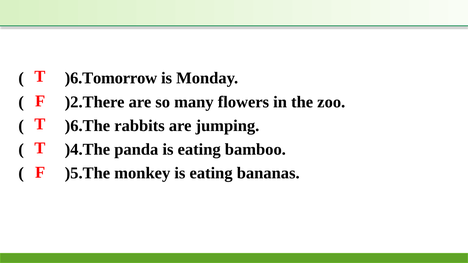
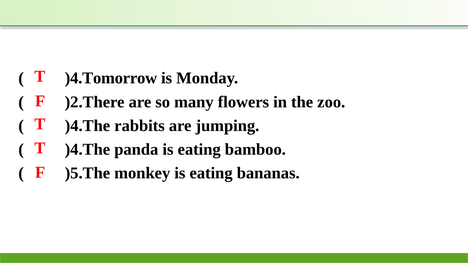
)6.Tomorrow: )6.Tomorrow -> )4.Tomorrow
)6.The at (87, 126): )6.The -> )4.The
